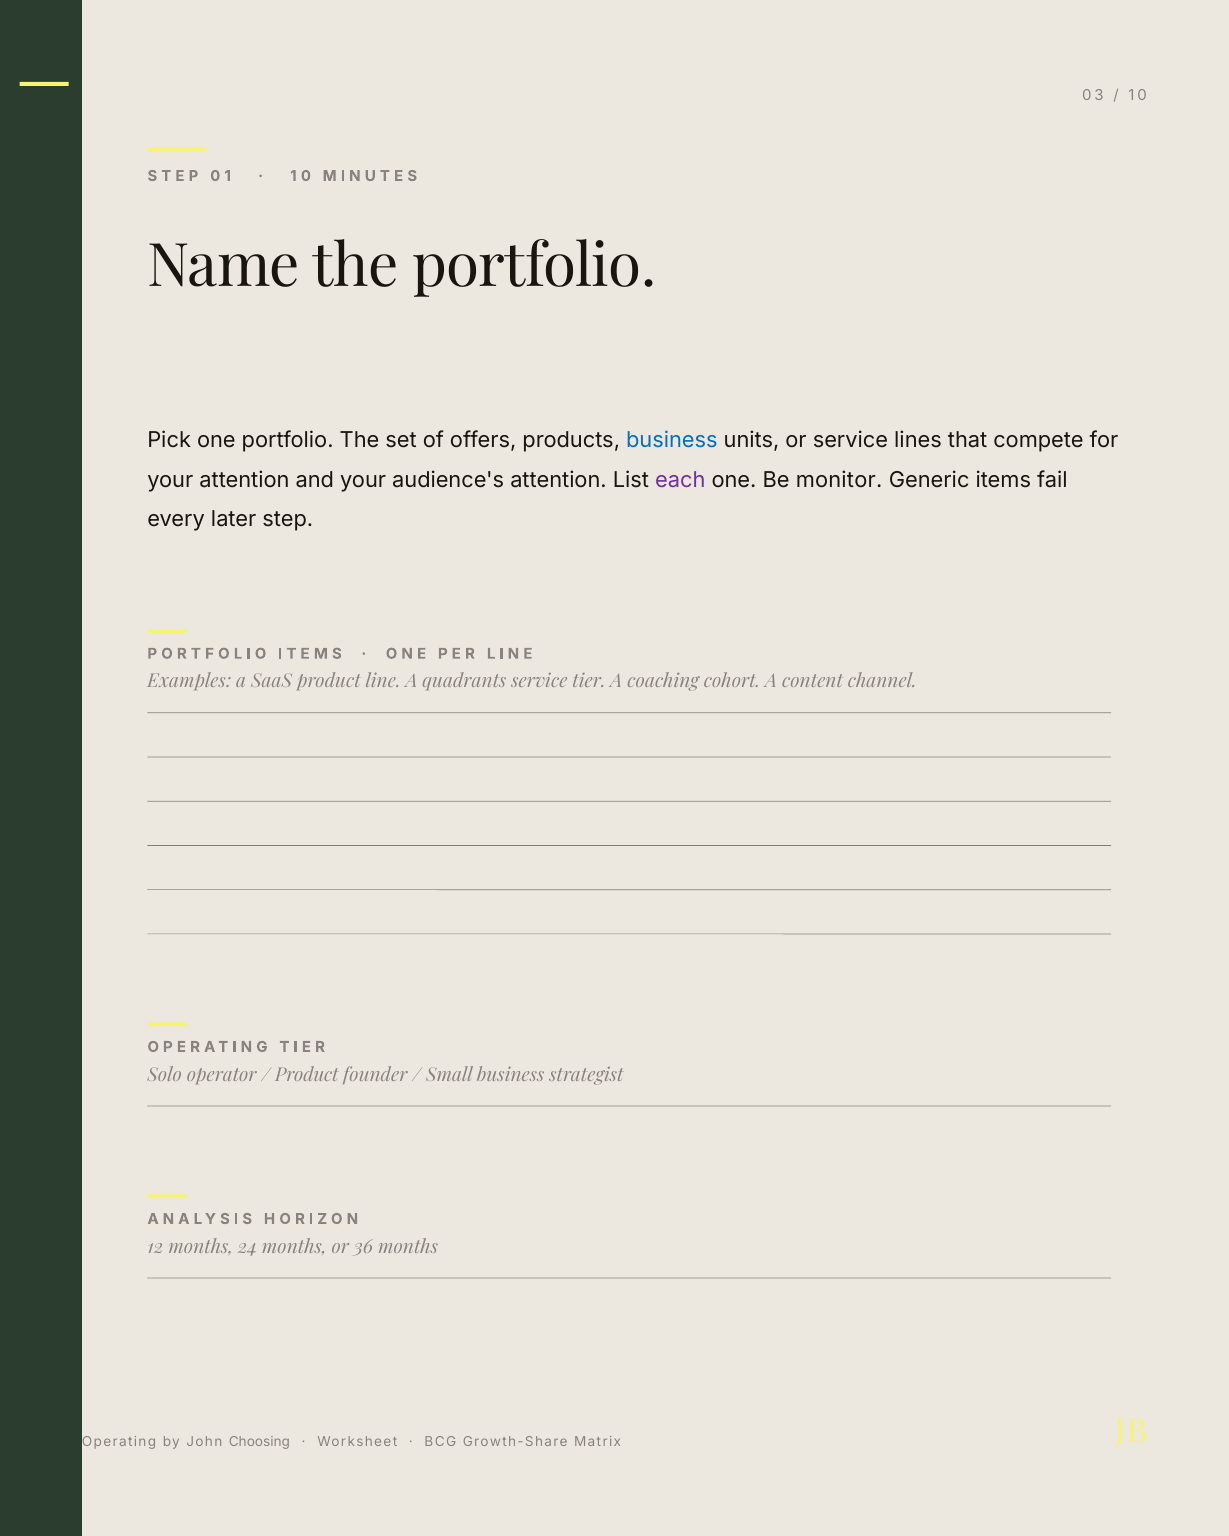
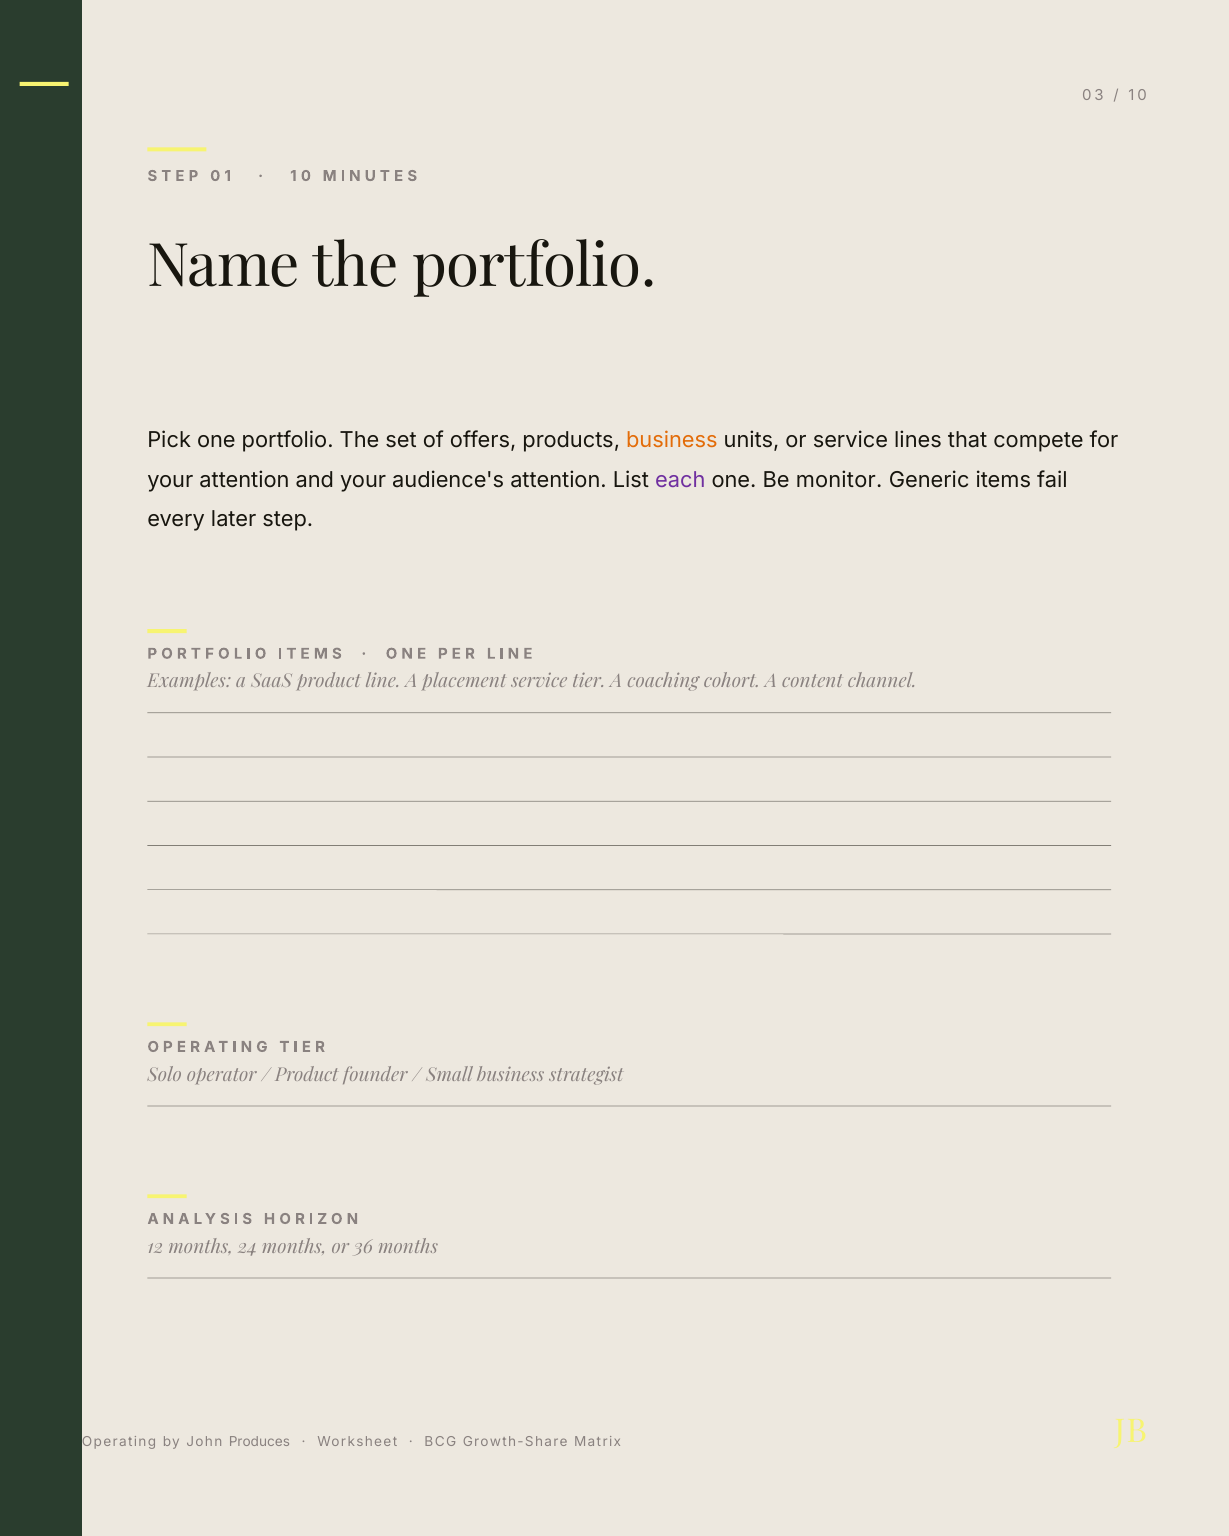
business at (672, 441) colour: blue -> orange
quadrants: quadrants -> placement
Choosing: Choosing -> Produces
